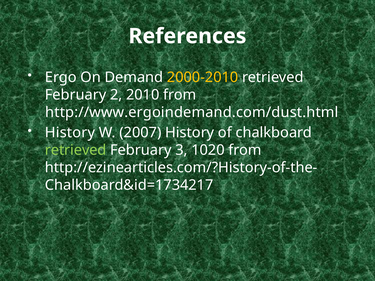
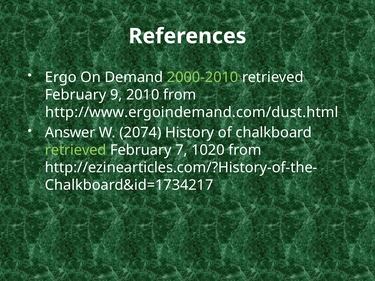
2000-2010 colour: yellow -> light green
2: 2 -> 9
History at (70, 133): History -> Answer
2007: 2007 -> 2074
3: 3 -> 7
